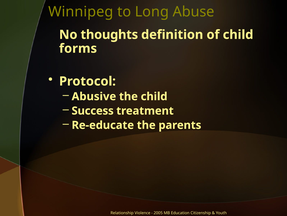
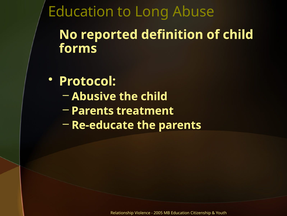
Winnipeg at (81, 12): Winnipeg -> Education
thoughts: thoughts -> reported
Success at (93, 110): Success -> Parents
